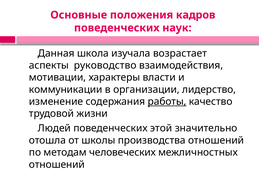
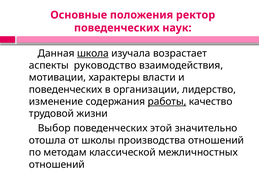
кадров: кадров -> ректор
школа underline: none -> present
коммуникации at (66, 90): коммуникации -> поведенческих
Людей: Людей -> Выбор
человеческих: человеческих -> классической
